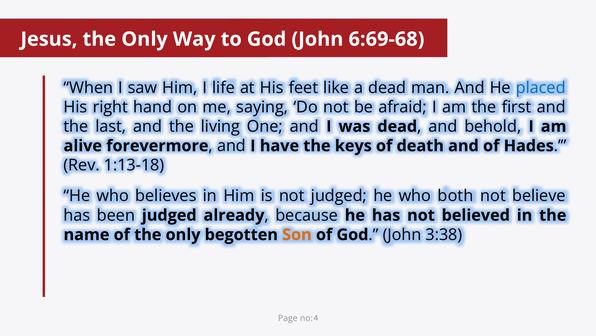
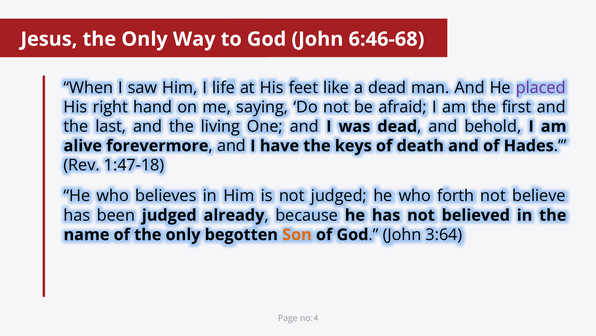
6:69-68: 6:69-68 -> 6:46-68
placed colour: blue -> purple
1:13-18: 1:13-18 -> 1:47-18
both: both -> forth
3:38: 3:38 -> 3:64
